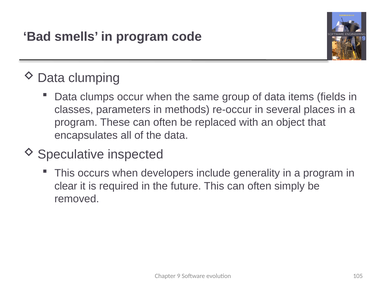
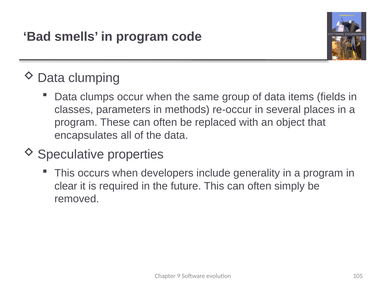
inspected: inspected -> properties
